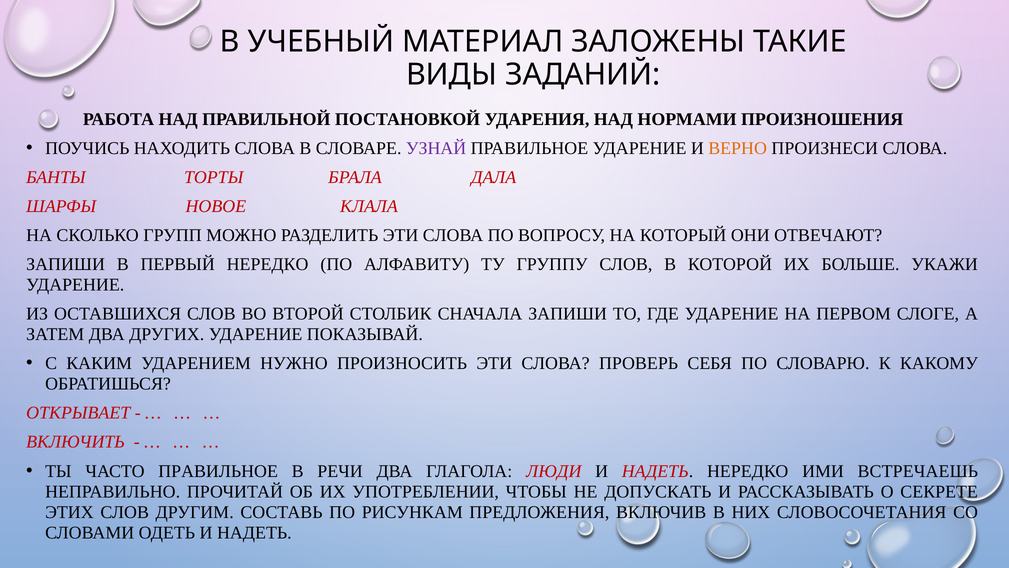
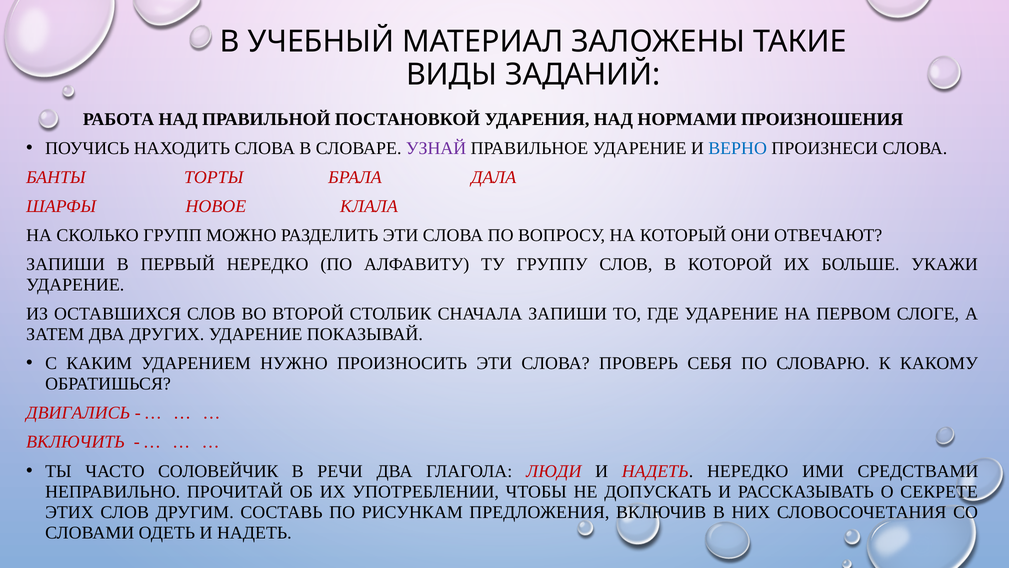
ВЕРНО colour: orange -> blue
ОТКРЫВАЕТ: ОТКРЫВАЕТ -> ДВИГАЛИСЬ
ЧАСТО ПРАВИЛЬНОЕ: ПРАВИЛЬНОЕ -> СОЛОВЕЙЧИК
ВСТРЕЧАЕШЬ: ВСТРЕЧАЕШЬ -> СРЕДСТВАМИ
